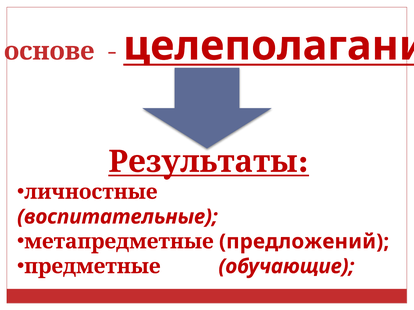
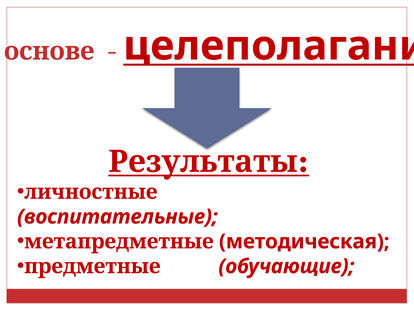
предложений: предложений -> методическая
